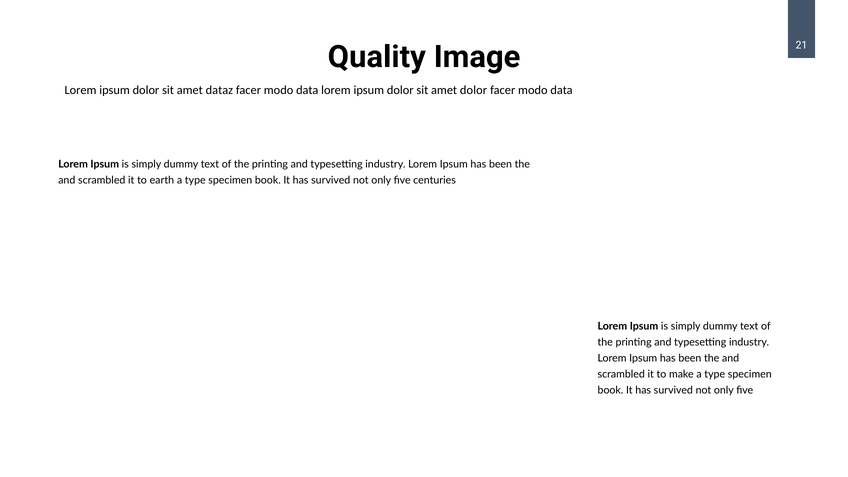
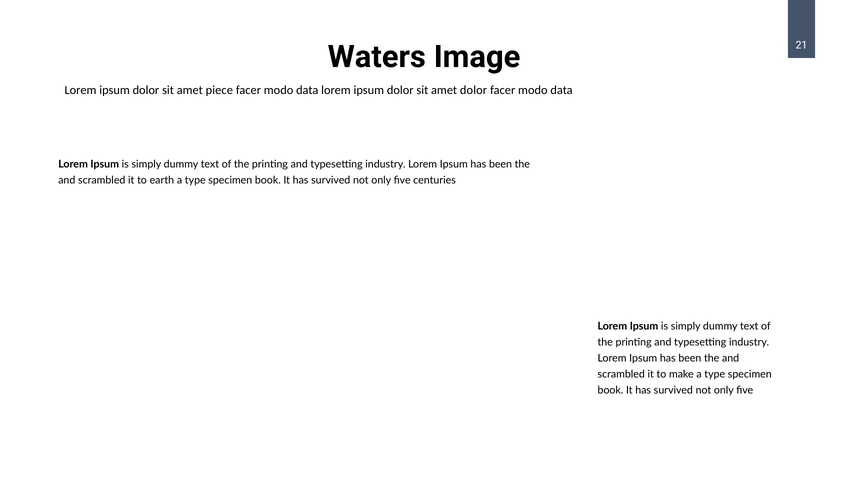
Quality: Quality -> Waters
dataz: dataz -> piece
